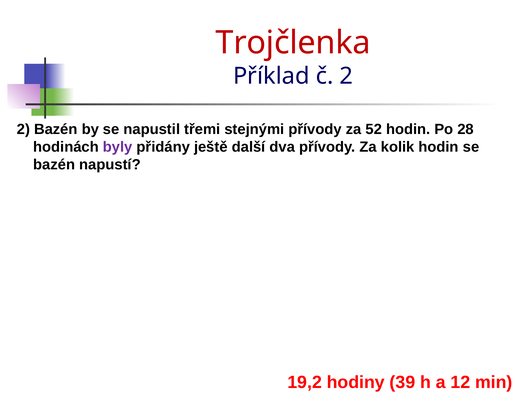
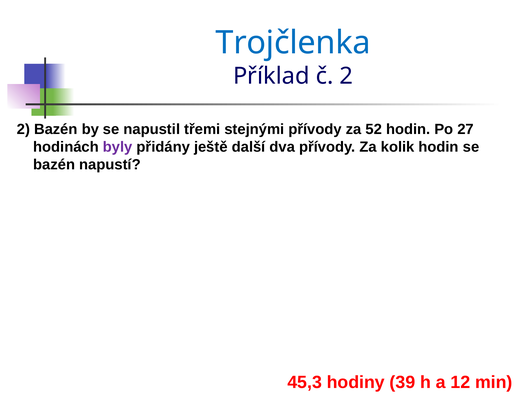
Trojčlenka colour: red -> blue
28: 28 -> 27
19,2: 19,2 -> 45,3
